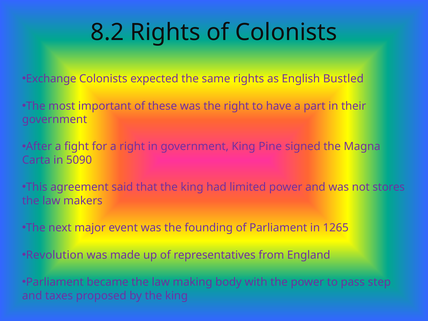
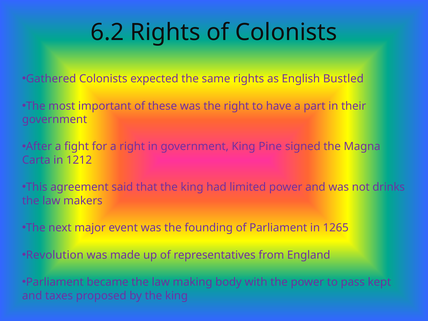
8.2: 8.2 -> 6.2
Exchange: Exchange -> Gathered
5090: 5090 -> 1212
stores: stores -> drinks
step: step -> kept
